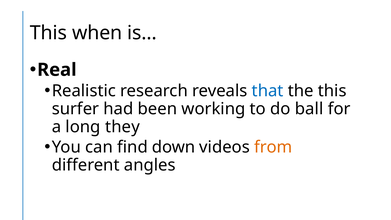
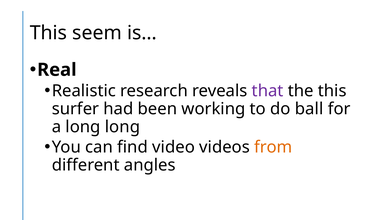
when: when -> seem
that colour: blue -> purple
long they: they -> long
down: down -> video
